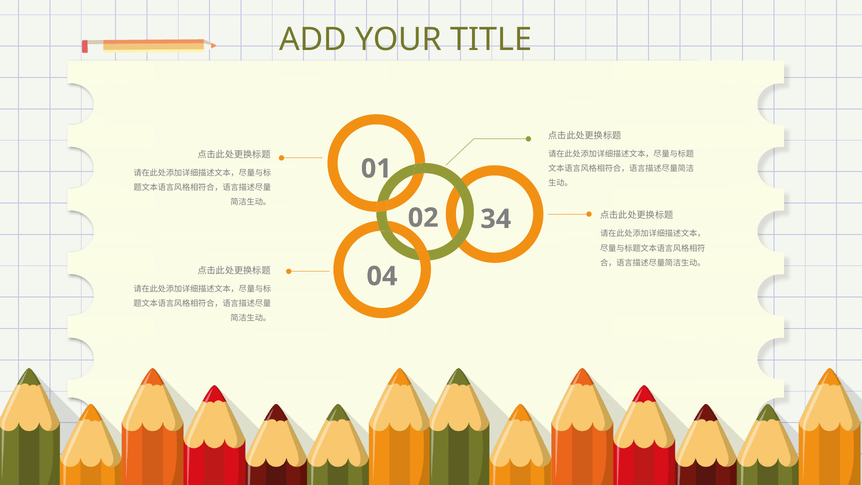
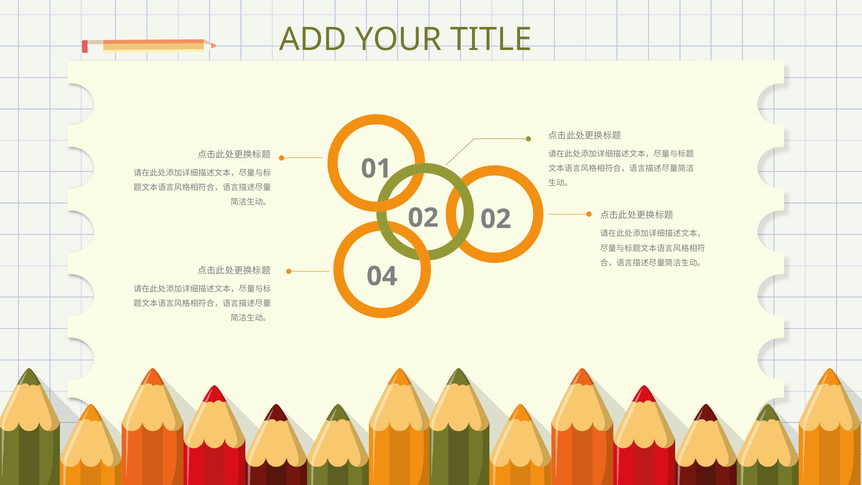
02 34: 34 -> 02
